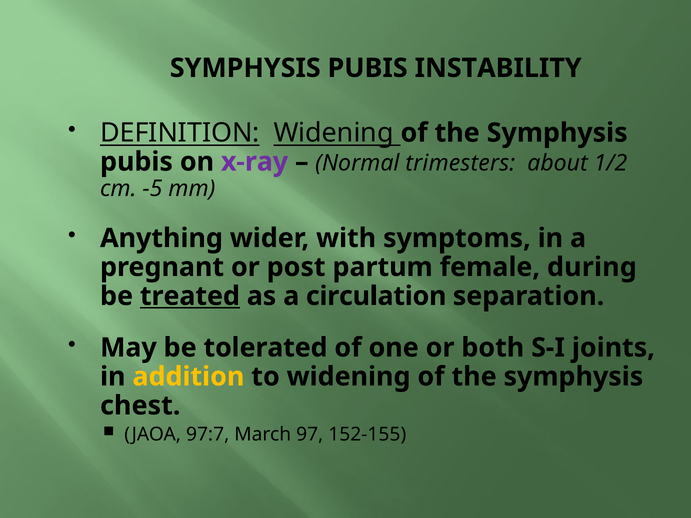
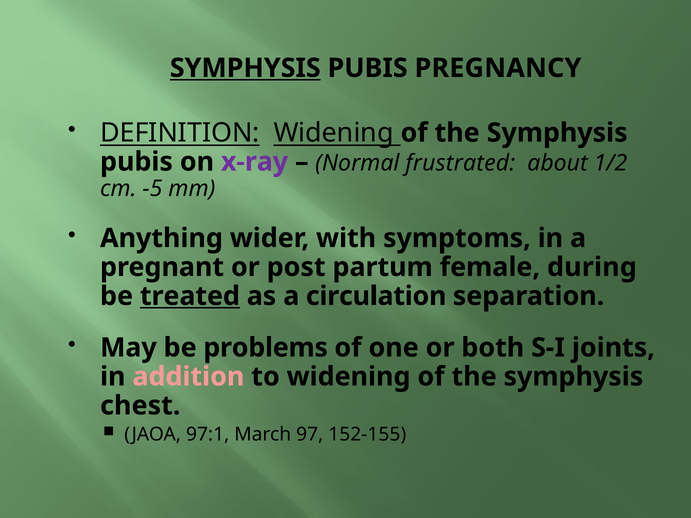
SYMPHYSIS at (245, 68) underline: none -> present
INSTABILITY: INSTABILITY -> PREGNANCY
trimesters: trimesters -> frustrated
tolerated: tolerated -> problems
addition colour: yellow -> pink
97:7: 97:7 -> 97:1
